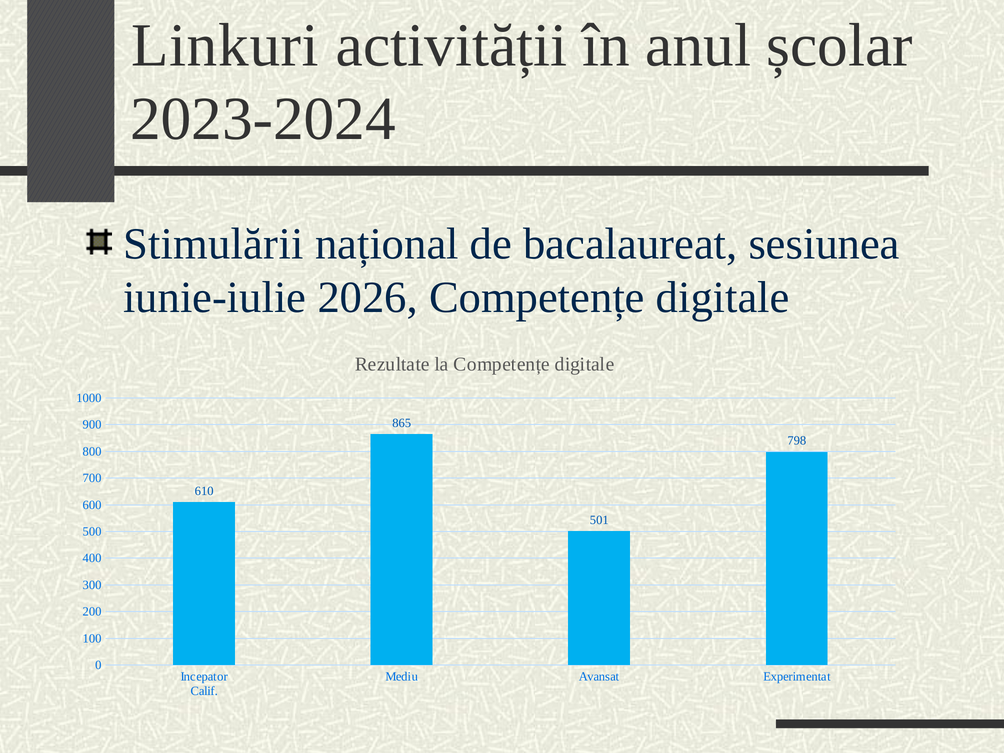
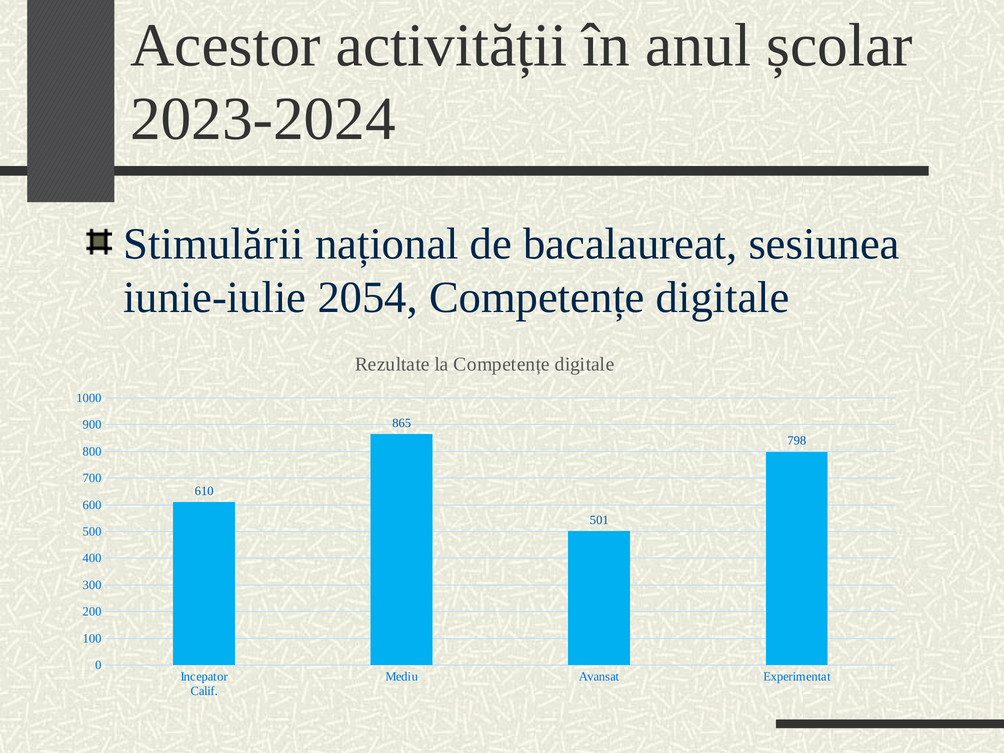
Linkuri: Linkuri -> Acestor
2026: 2026 -> 2054
